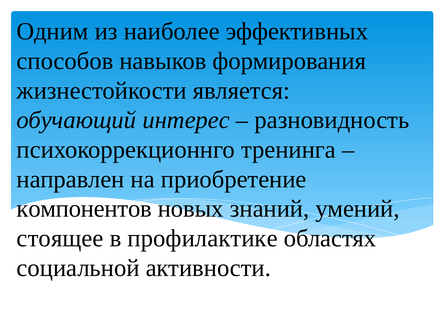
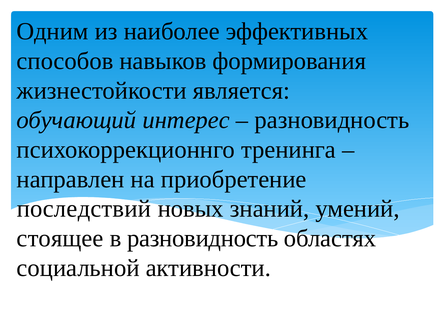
компонентов: компонентов -> последствий
в профилактике: профилактике -> разновидность
